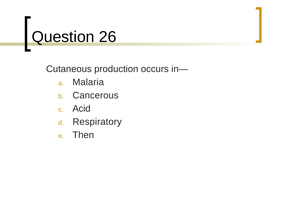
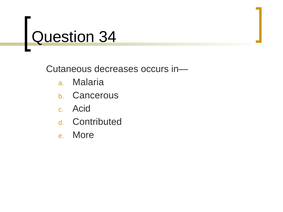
26: 26 -> 34
production: production -> decreases
Respiratory: Respiratory -> Contributed
Then: Then -> More
